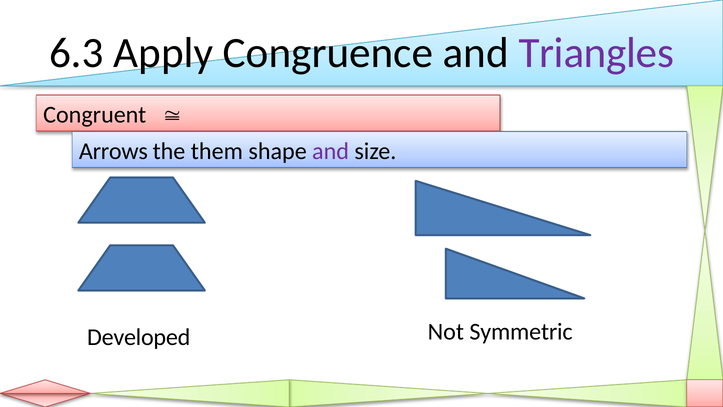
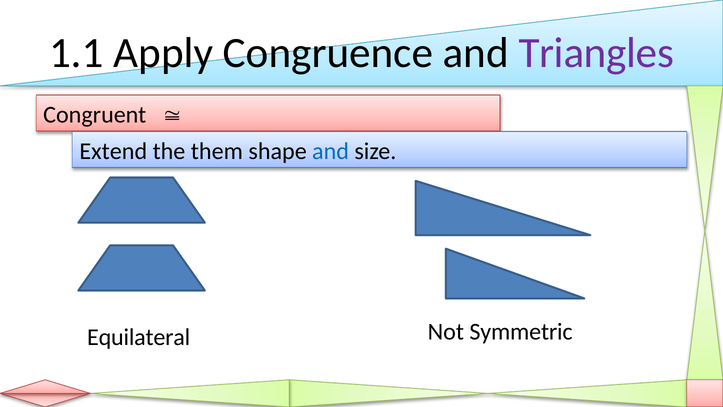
6.3: 6.3 -> 1.1
Arrows: Arrows -> Extend
and at (331, 151) colour: purple -> blue
Developed: Developed -> Equilateral
